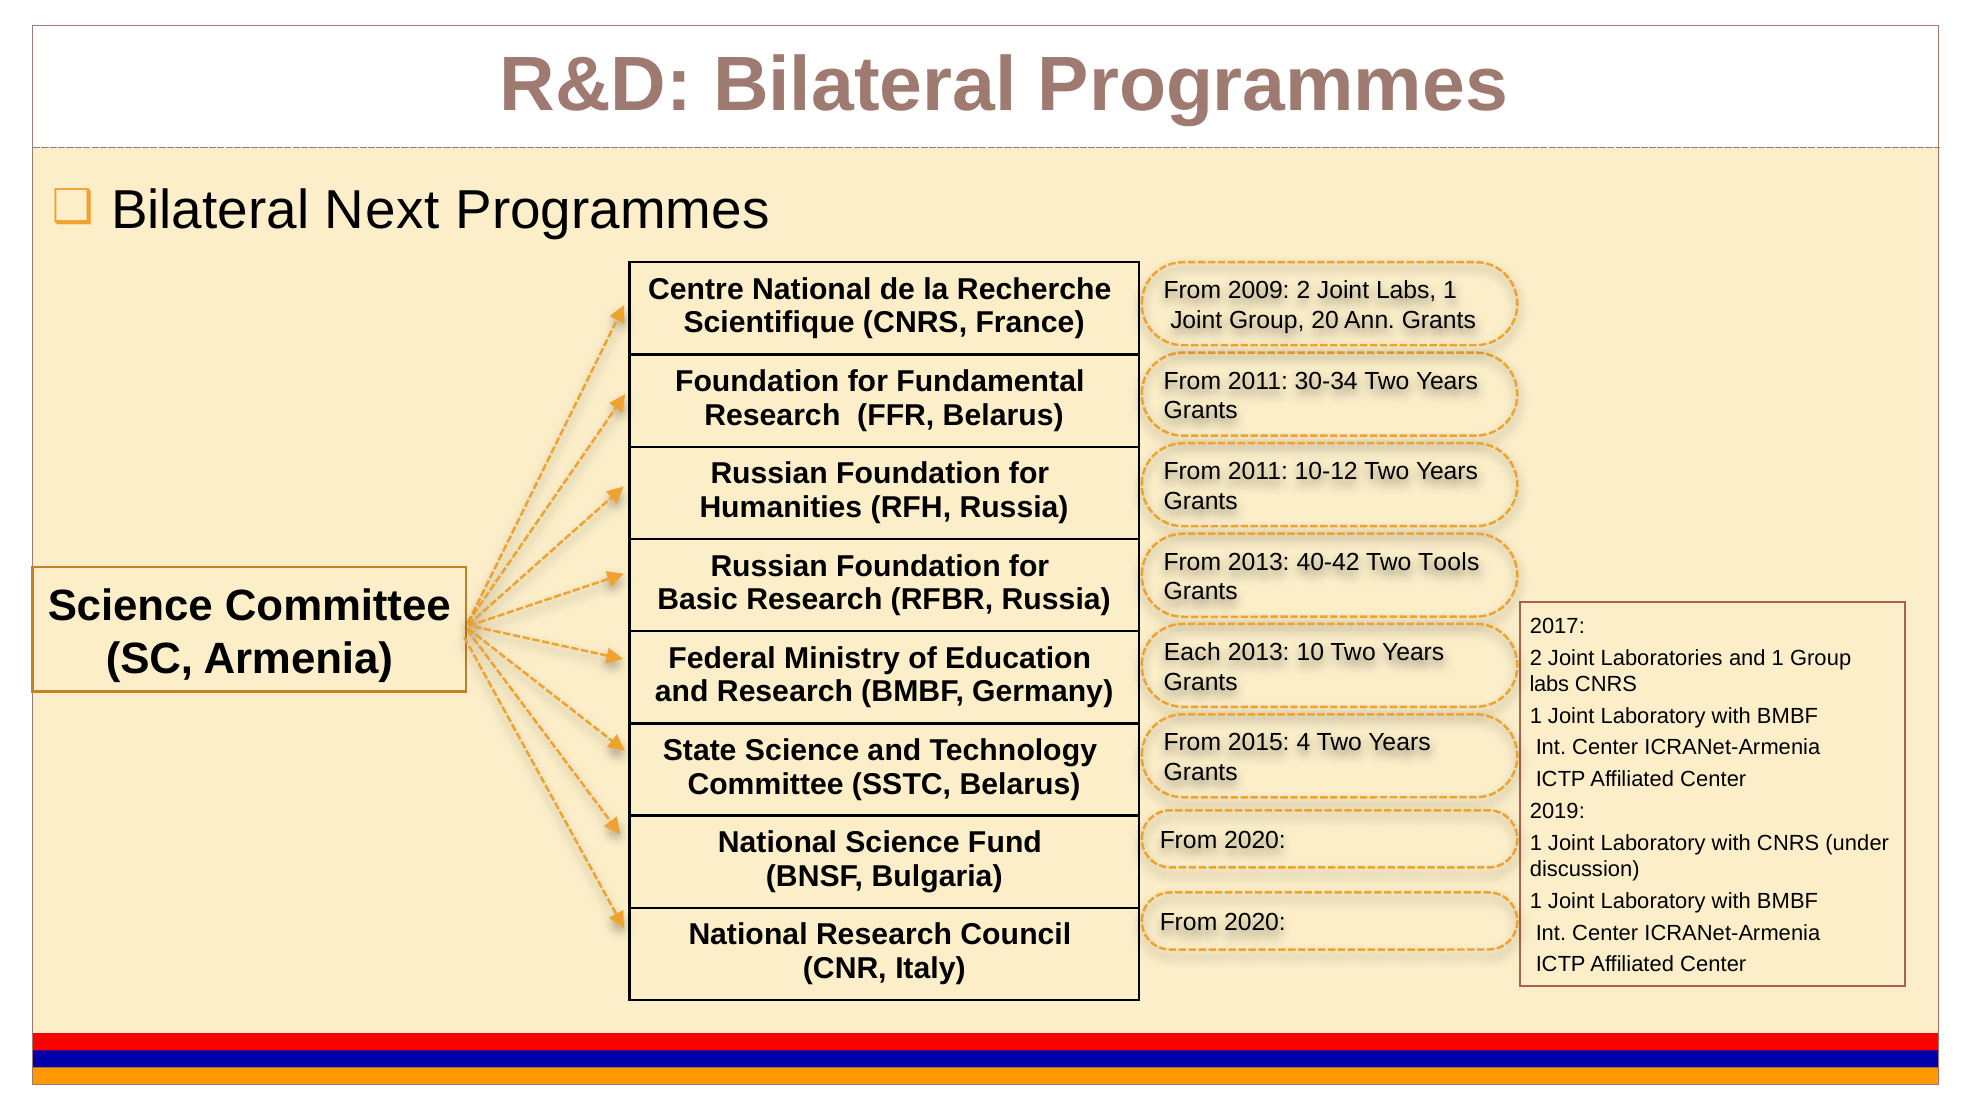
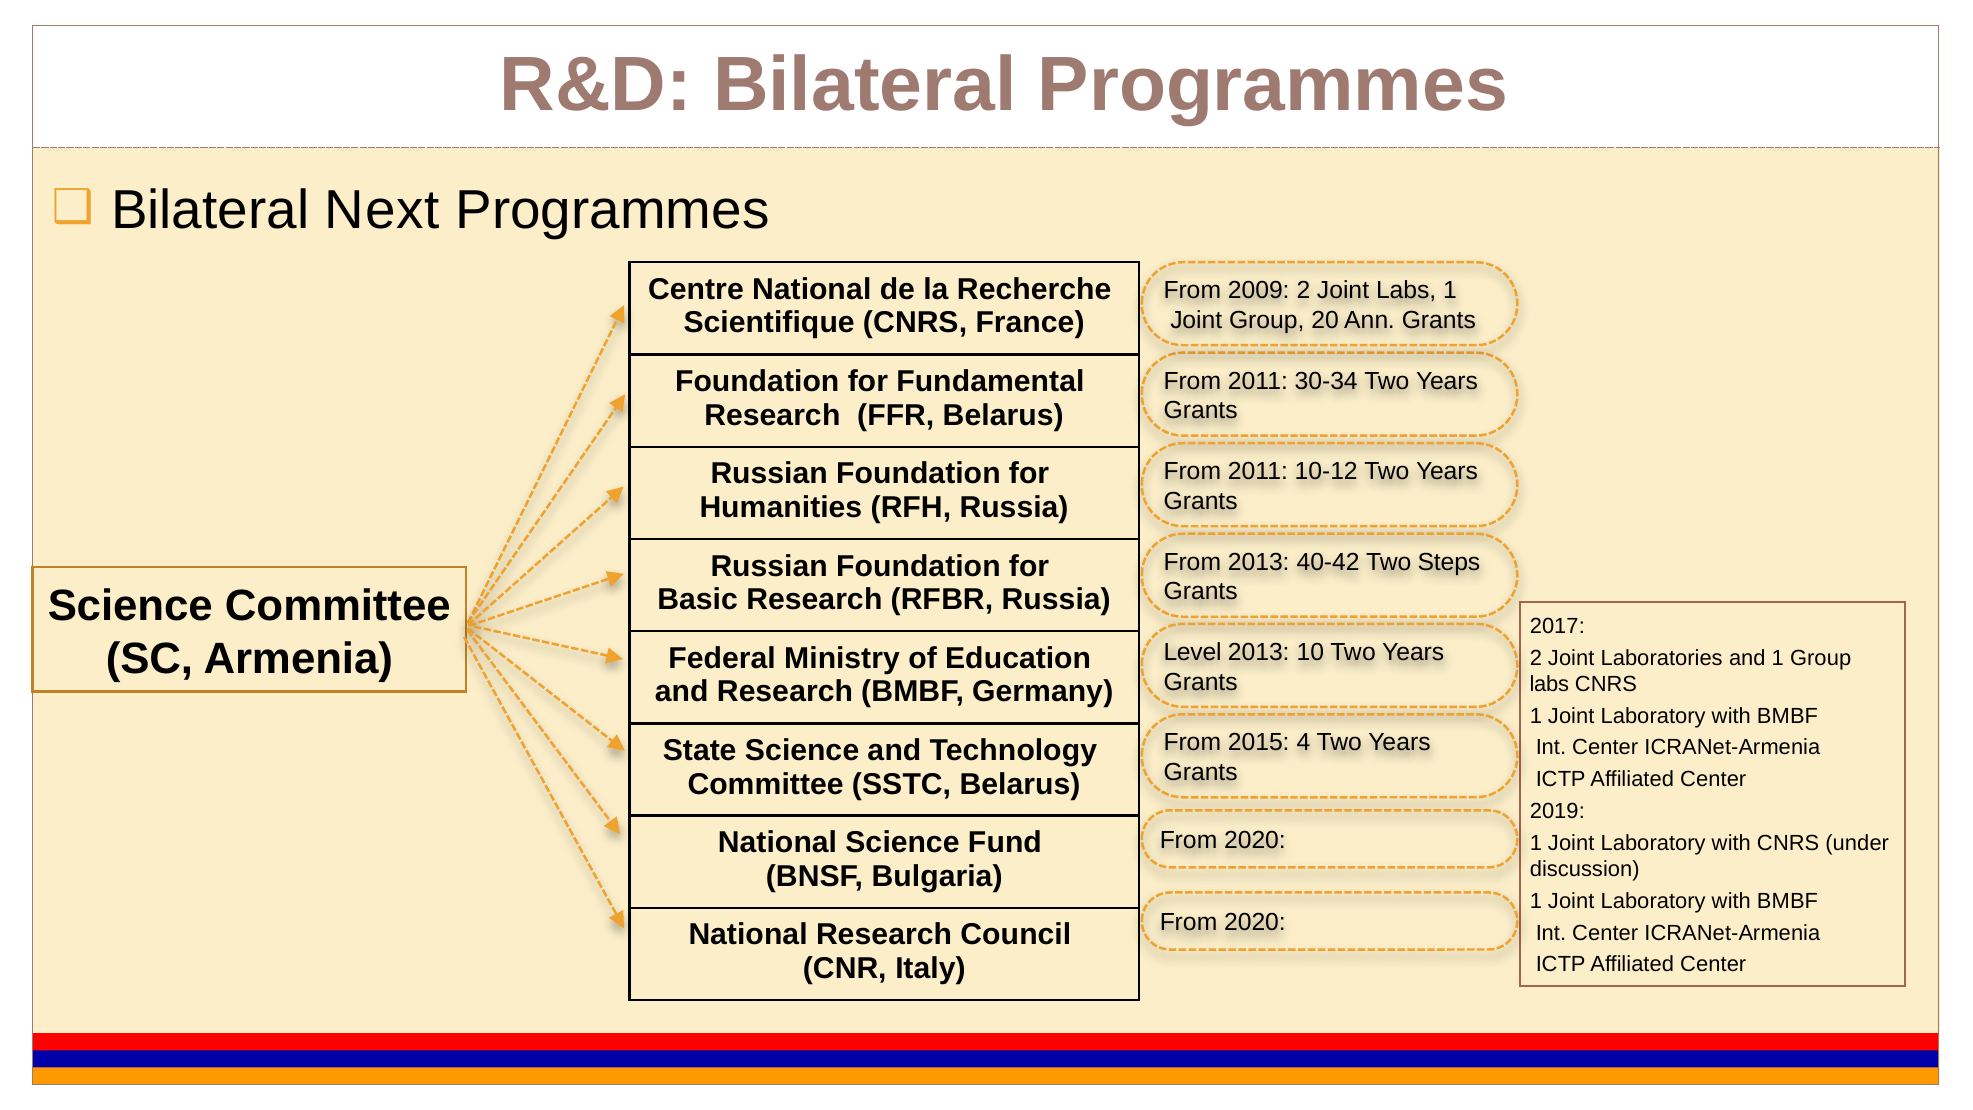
Tools: Tools -> Steps
Each: Each -> Level
